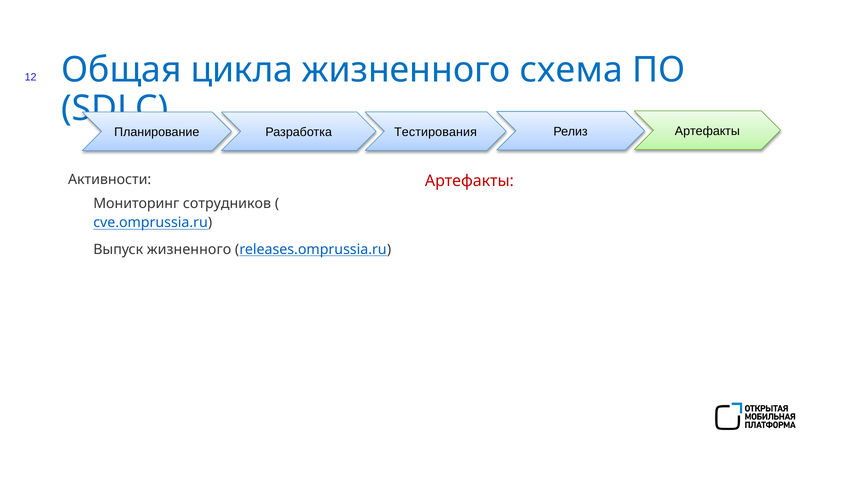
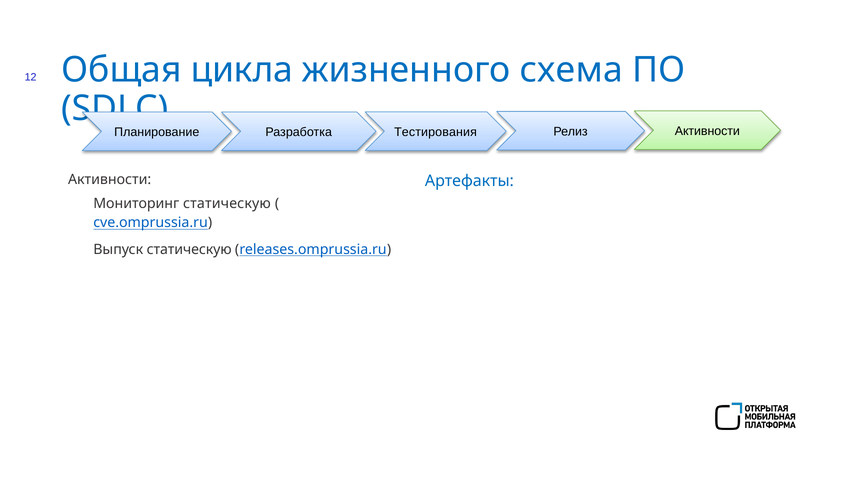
Релиз Артефакты: Артефакты -> Активности
Артефакты at (469, 181) colour: red -> blue
Мониторинг сотрудников: сотрудников -> статическую
Выпуск жизненного: жизненного -> статическую
